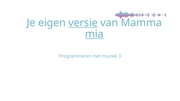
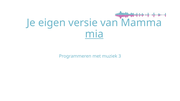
versie underline: present -> none
